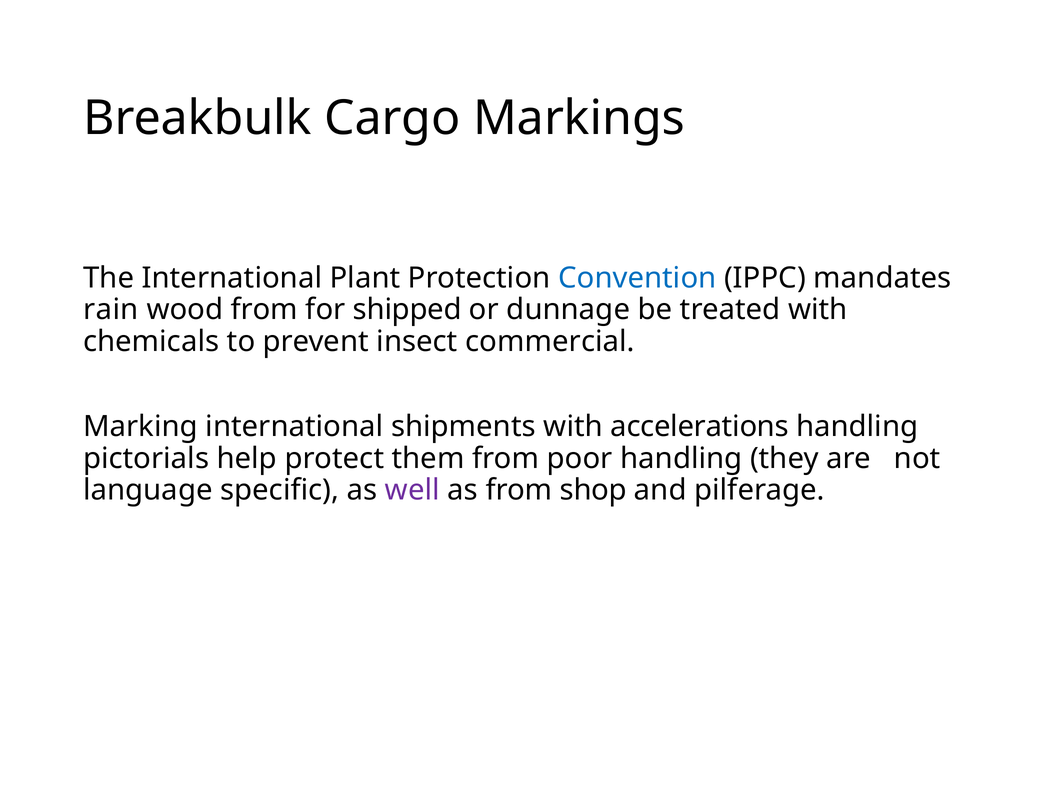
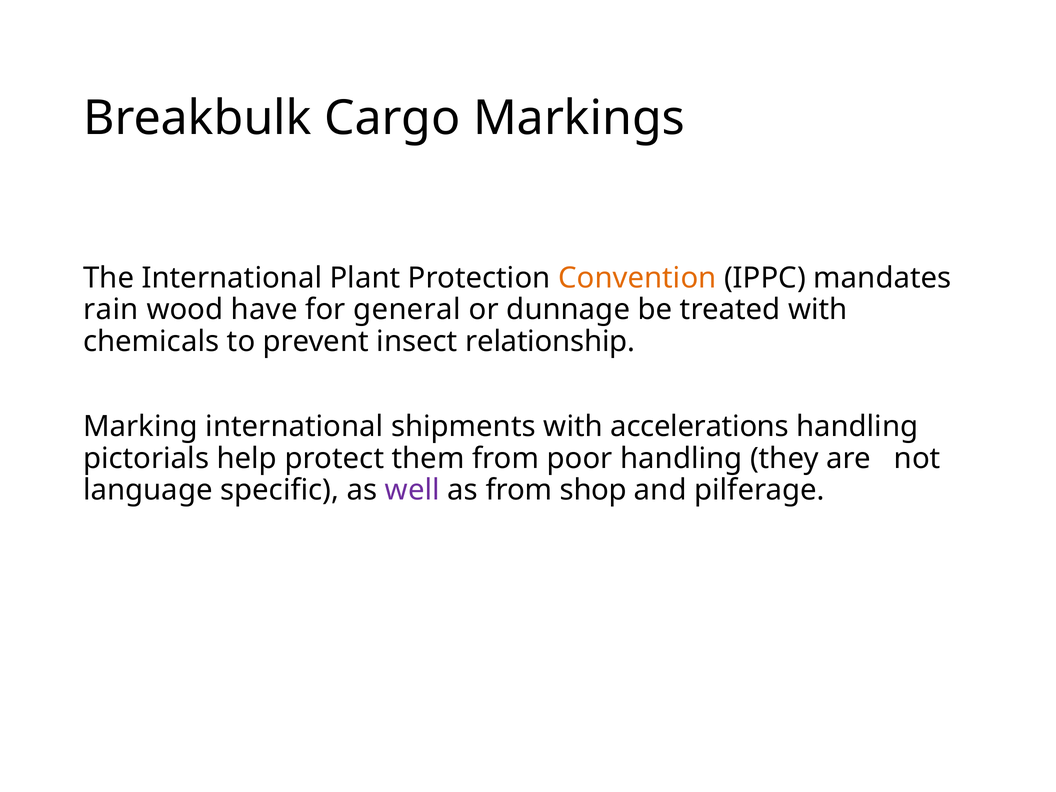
Convention colour: blue -> orange
wood from: from -> have
shipped: shipped -> general
commercial: commercial -> relationship
